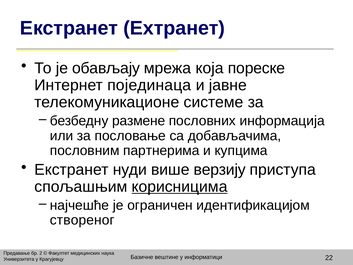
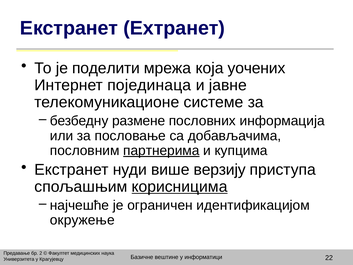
обављају: обављају -> поделити
пореске: пореске -> уочених
партнерима underline: none -> present
створеног: створеног -> окружење
